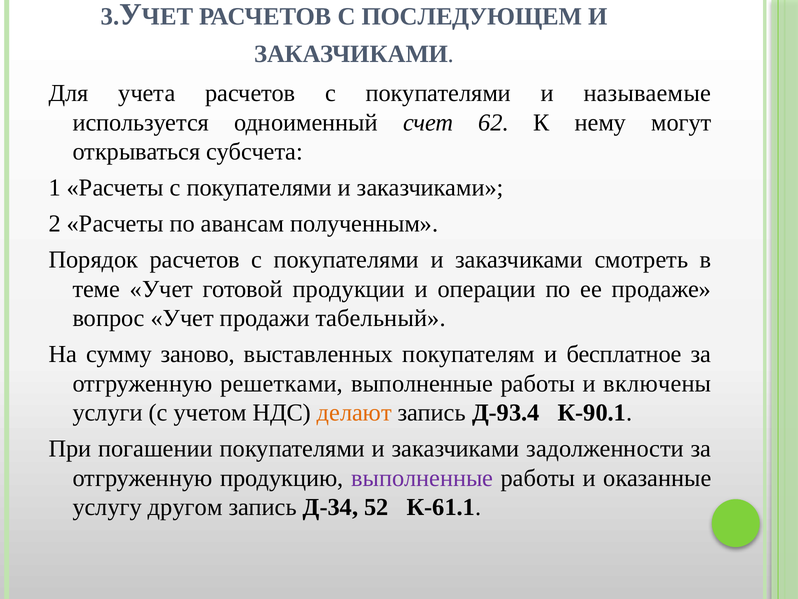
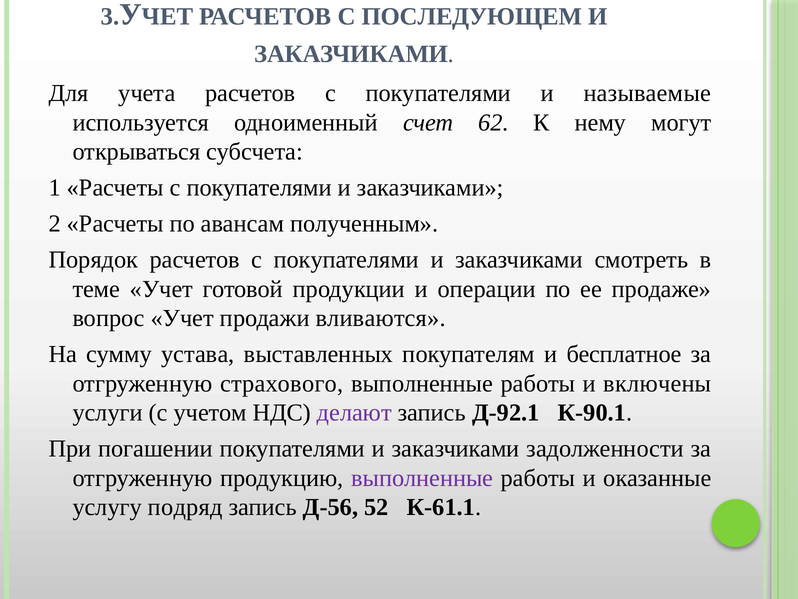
табельный: табельный -> вливаются
заново: заново -> устава
решетками: решетками -> страхового
делают colour: orange -> purple
Д-93.4: Д-93.4 -> Д-92.1
другом: другом -> подряд
Д-34: Д-34 -> Д-56
